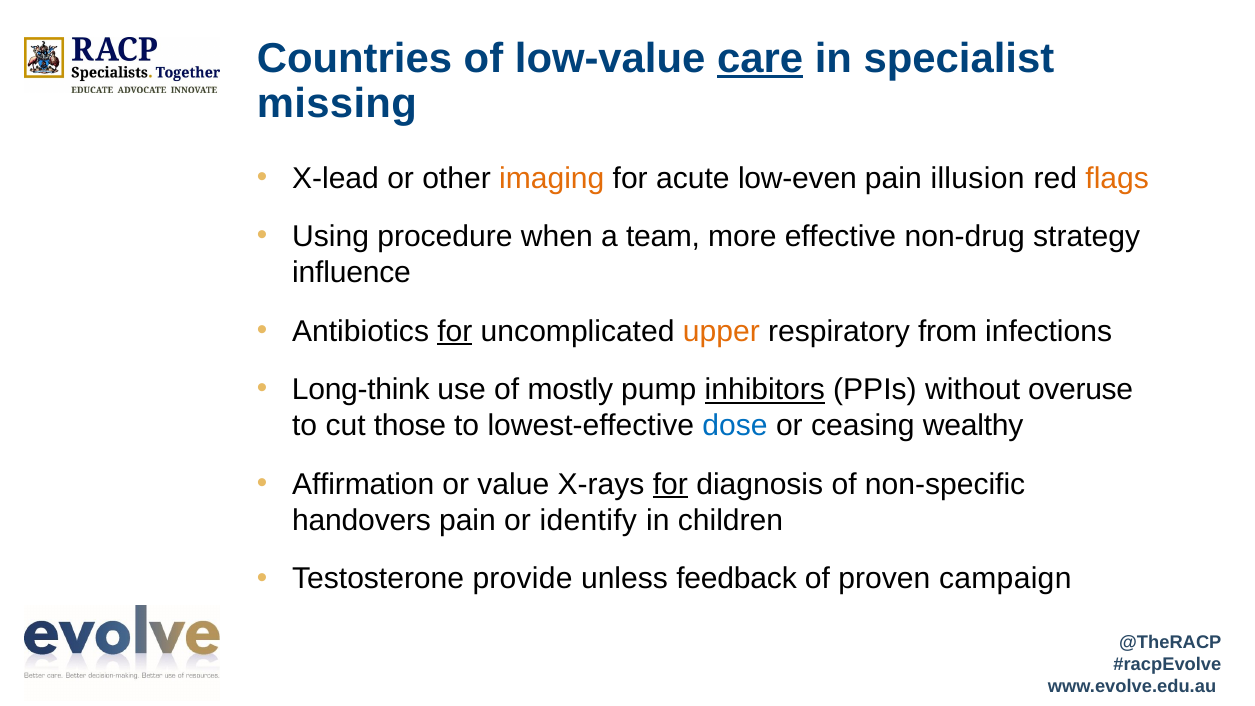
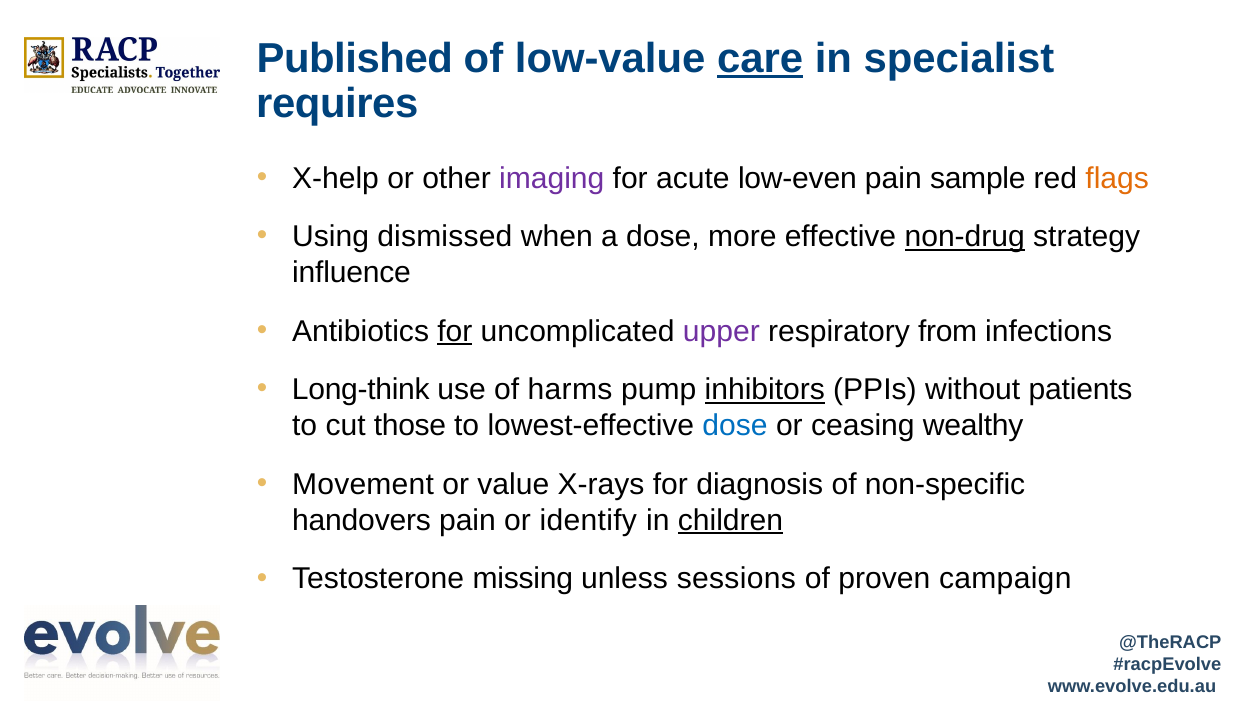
Countries: Countries -> Published
missing: missing -> requires
X-lead: X-lead -> X-help
imaging colour: orange -> purple
illusion: illusion -> sample
procedure: procedure -> dismissed
a team: team -> dose
non-drug underline: none -> present
upper colour: orange -> purple
mostly: mostly -> harms
overuse: overuse -> patients
Affirmation: Affirmation -> Movement
for at (670, 484) underline: present -> none
children underline: none -> present
provide: provide -> missing
feedback: feedback -> sessions
